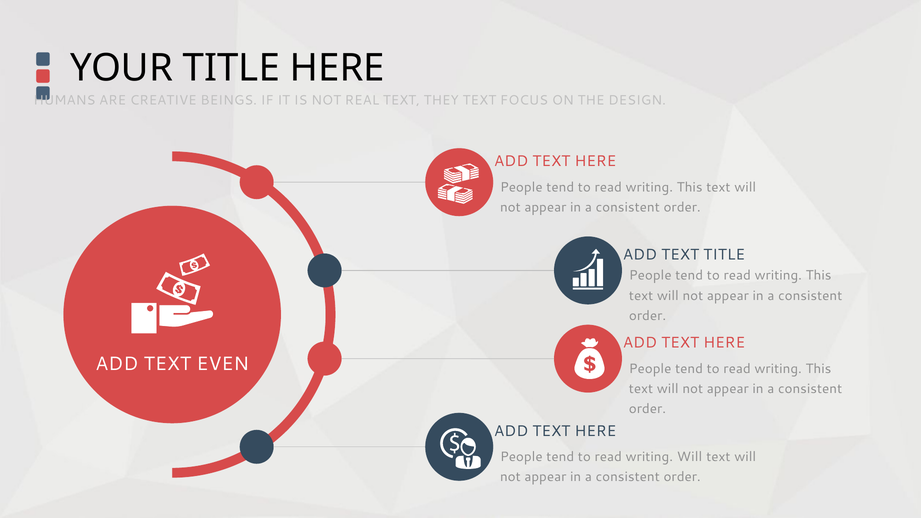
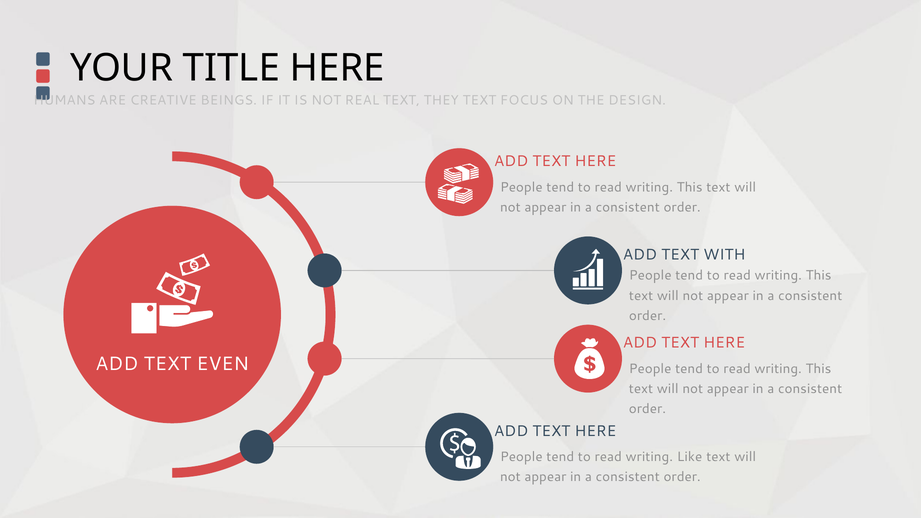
TEXT TITLE: TITLE -> WITH
writing Will: Will -> Like
